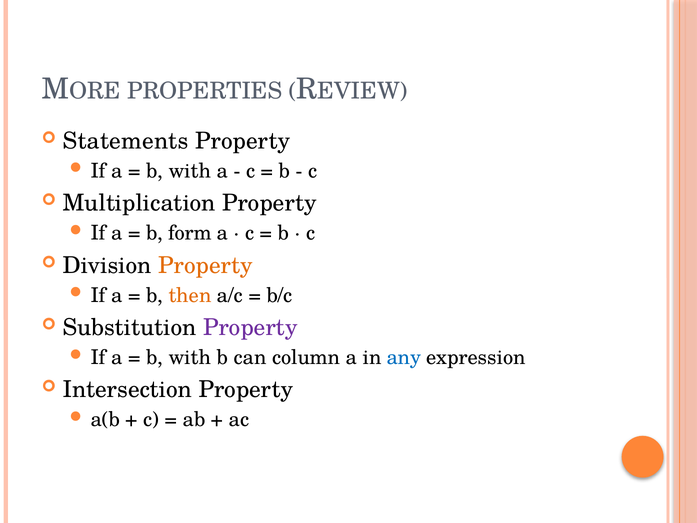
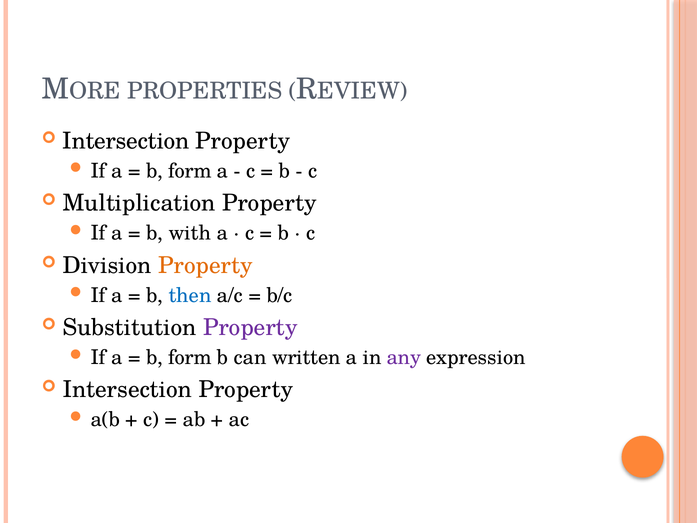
Statements at (126, 141): Statements -> Intersection
with at (190, 171): with -> form
form: form -> with
then colour: orange -> blue
with at (190, 357): with -> form
column: column -> written
any colour: blue -> purple
